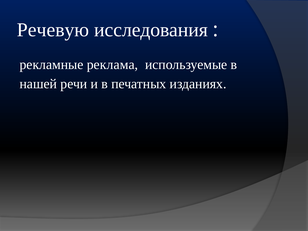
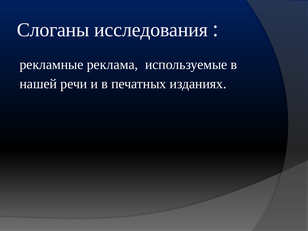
Речевую: Речевую -> Слоганы
